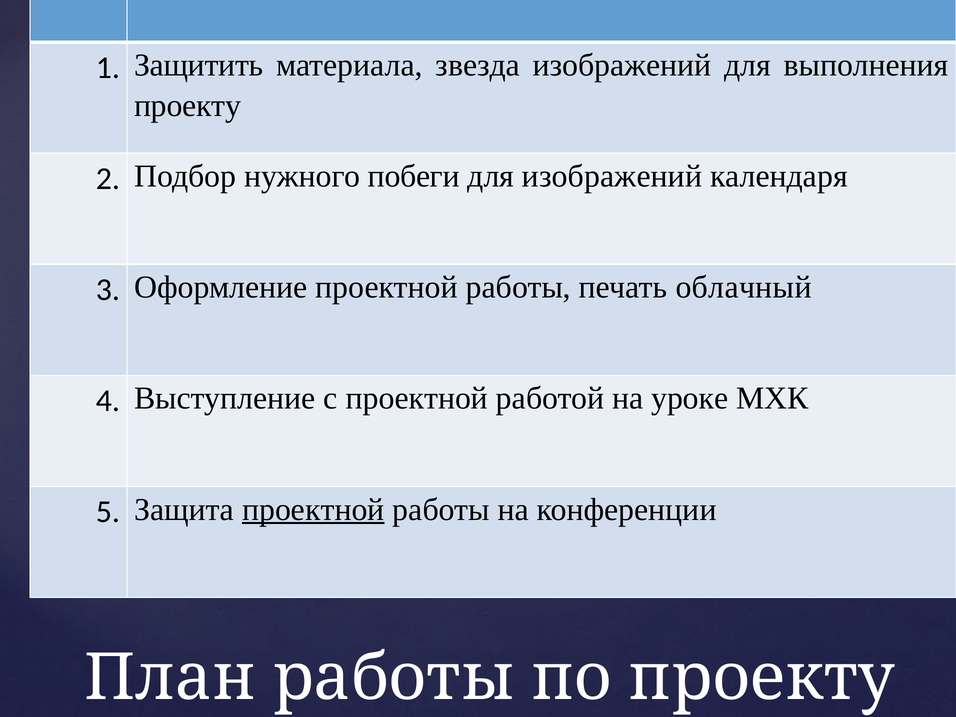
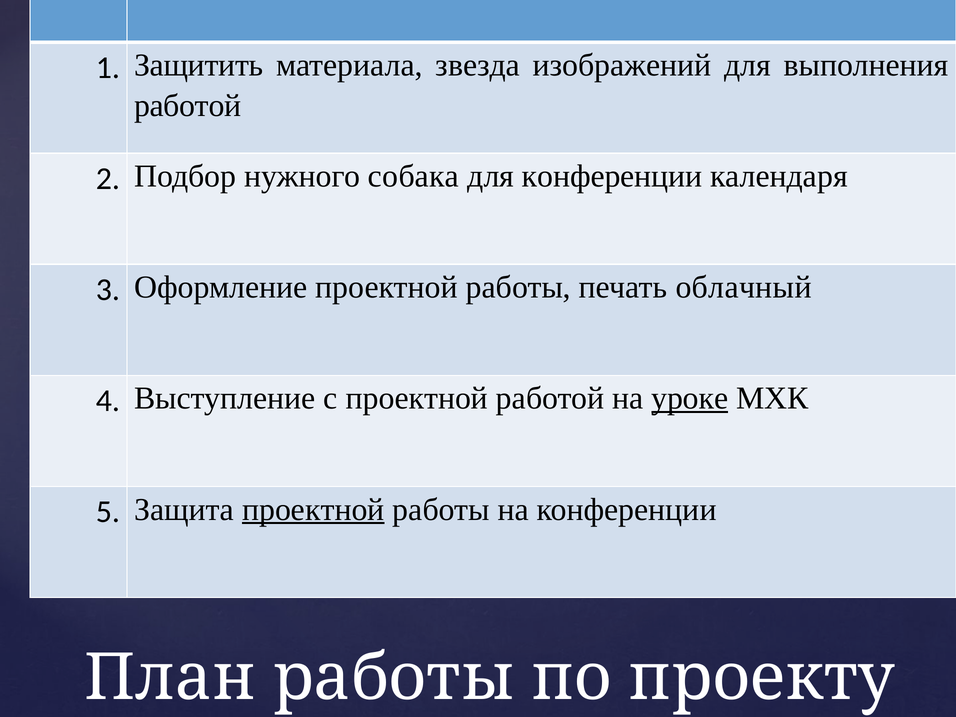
проекту at (188, 106): проекту -> работой
побеги: побеги -> собака
для изображений: изображений -> конференции
уроке underline: none -> present
